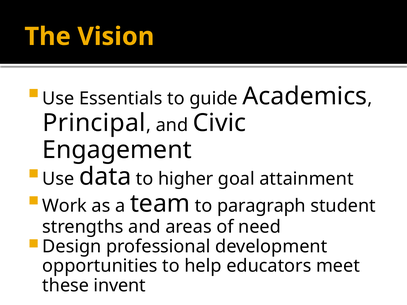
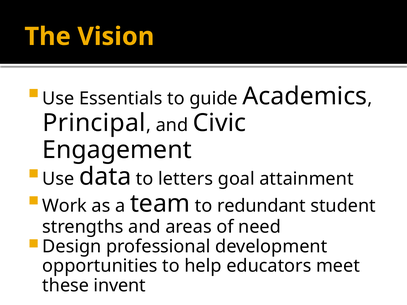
higher: higher -> letters
paragraph: paragraph -> redundant
